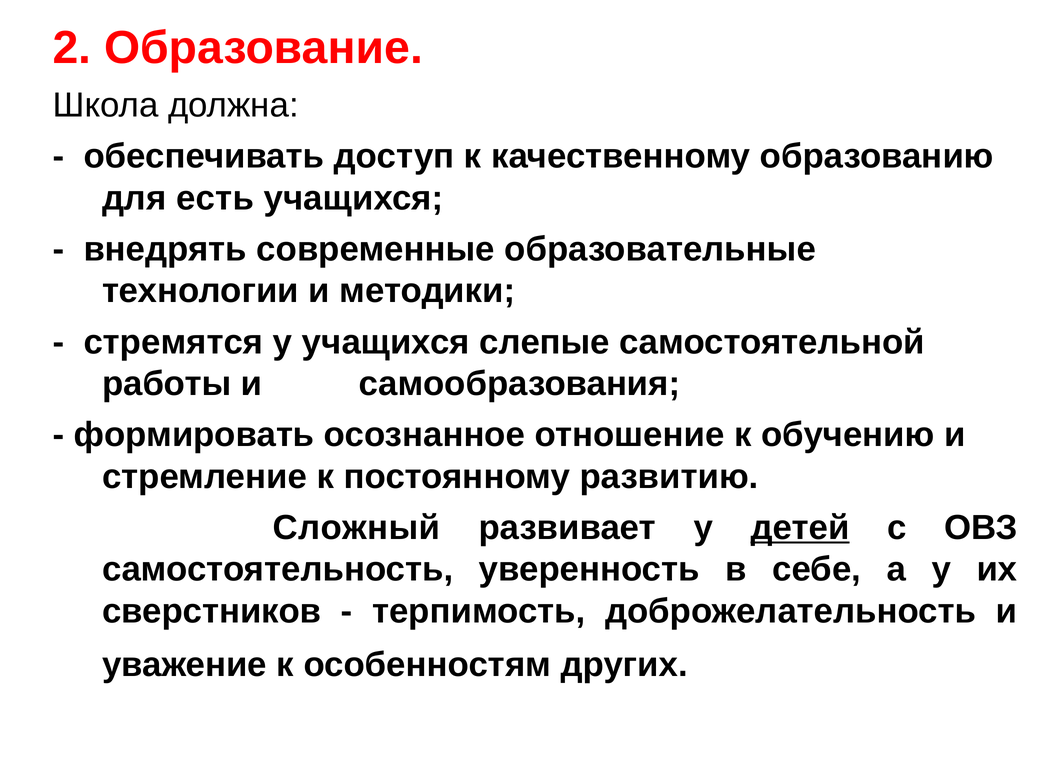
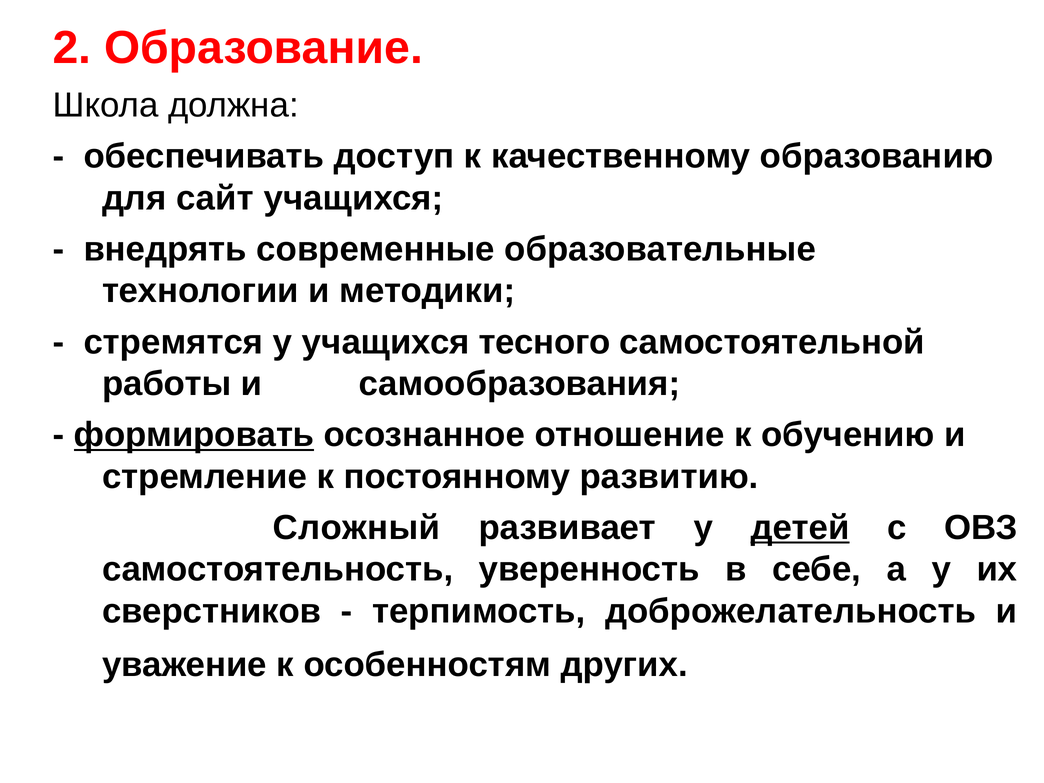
есть: есть -> сайт
слепые: слепые -> тесного
формировать underline: none -> present
